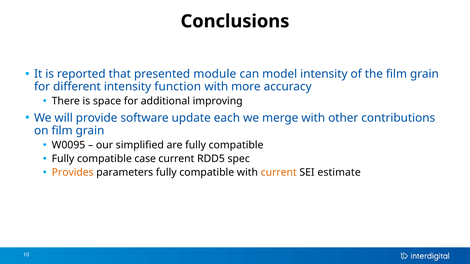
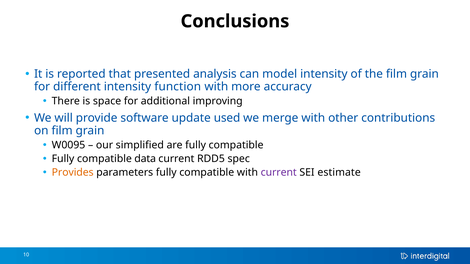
module: module -> analysis
each: each -> used
case: case -> data
current at (279, 173) colour: orange -> purple
